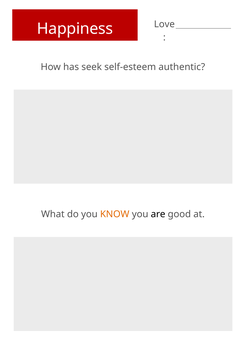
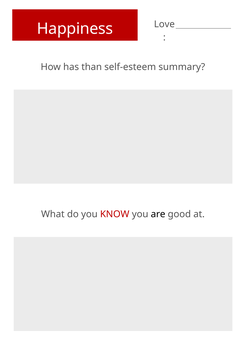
seek: seek -> than
authentic: authentic -> summary
KNOW colour: orange -> red
